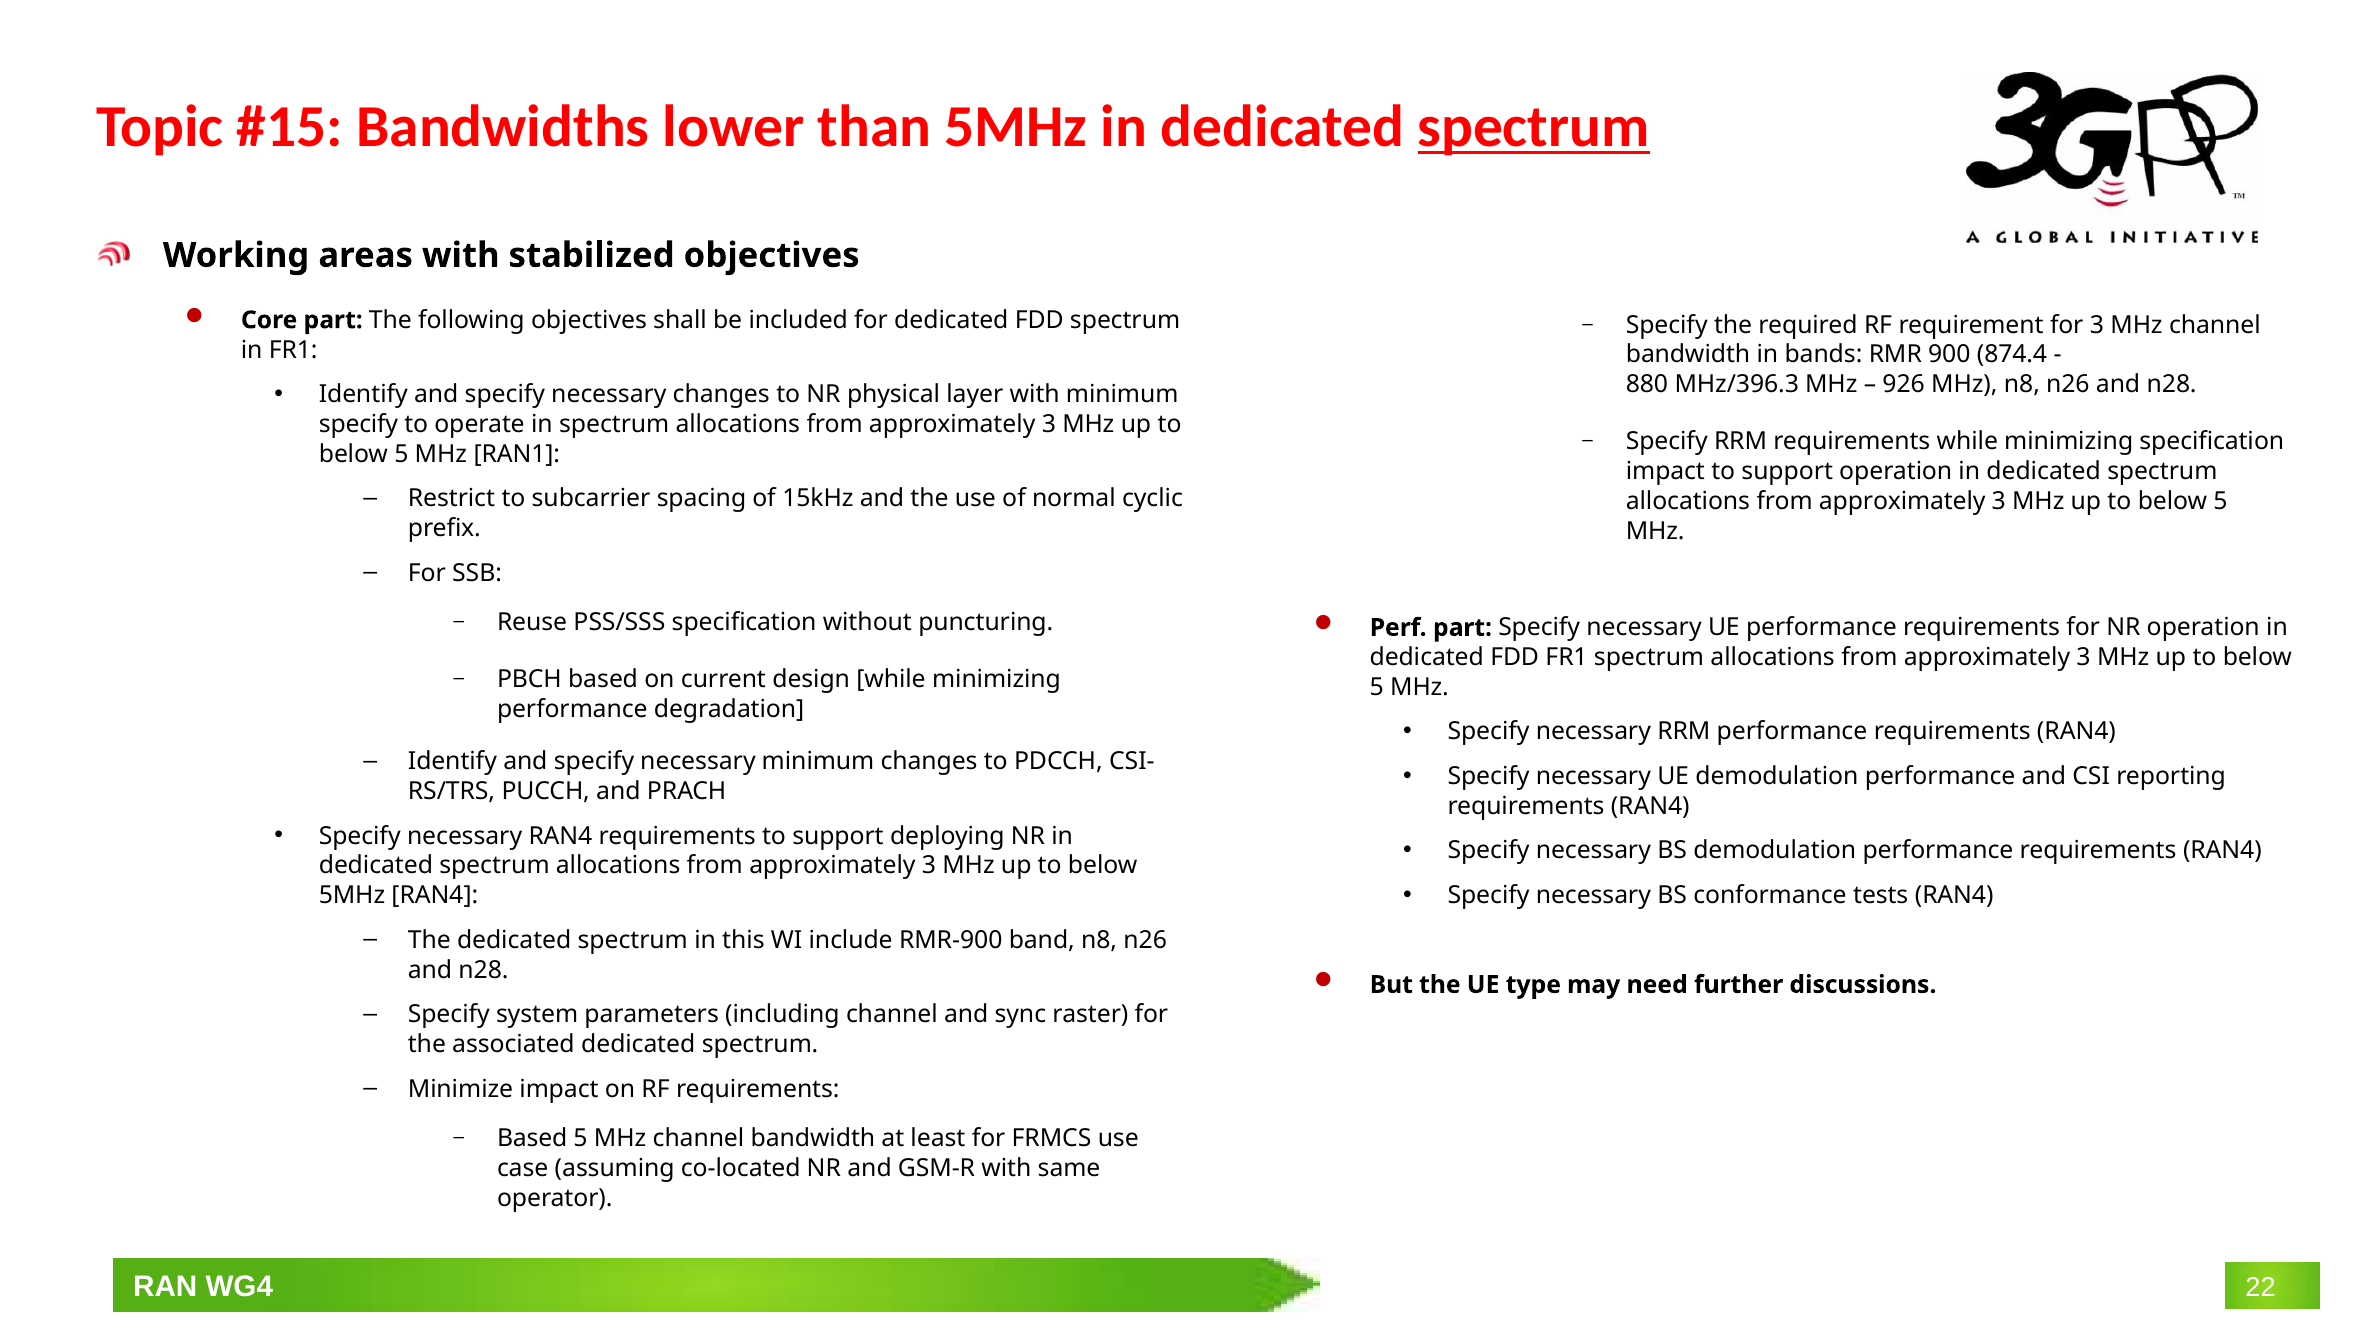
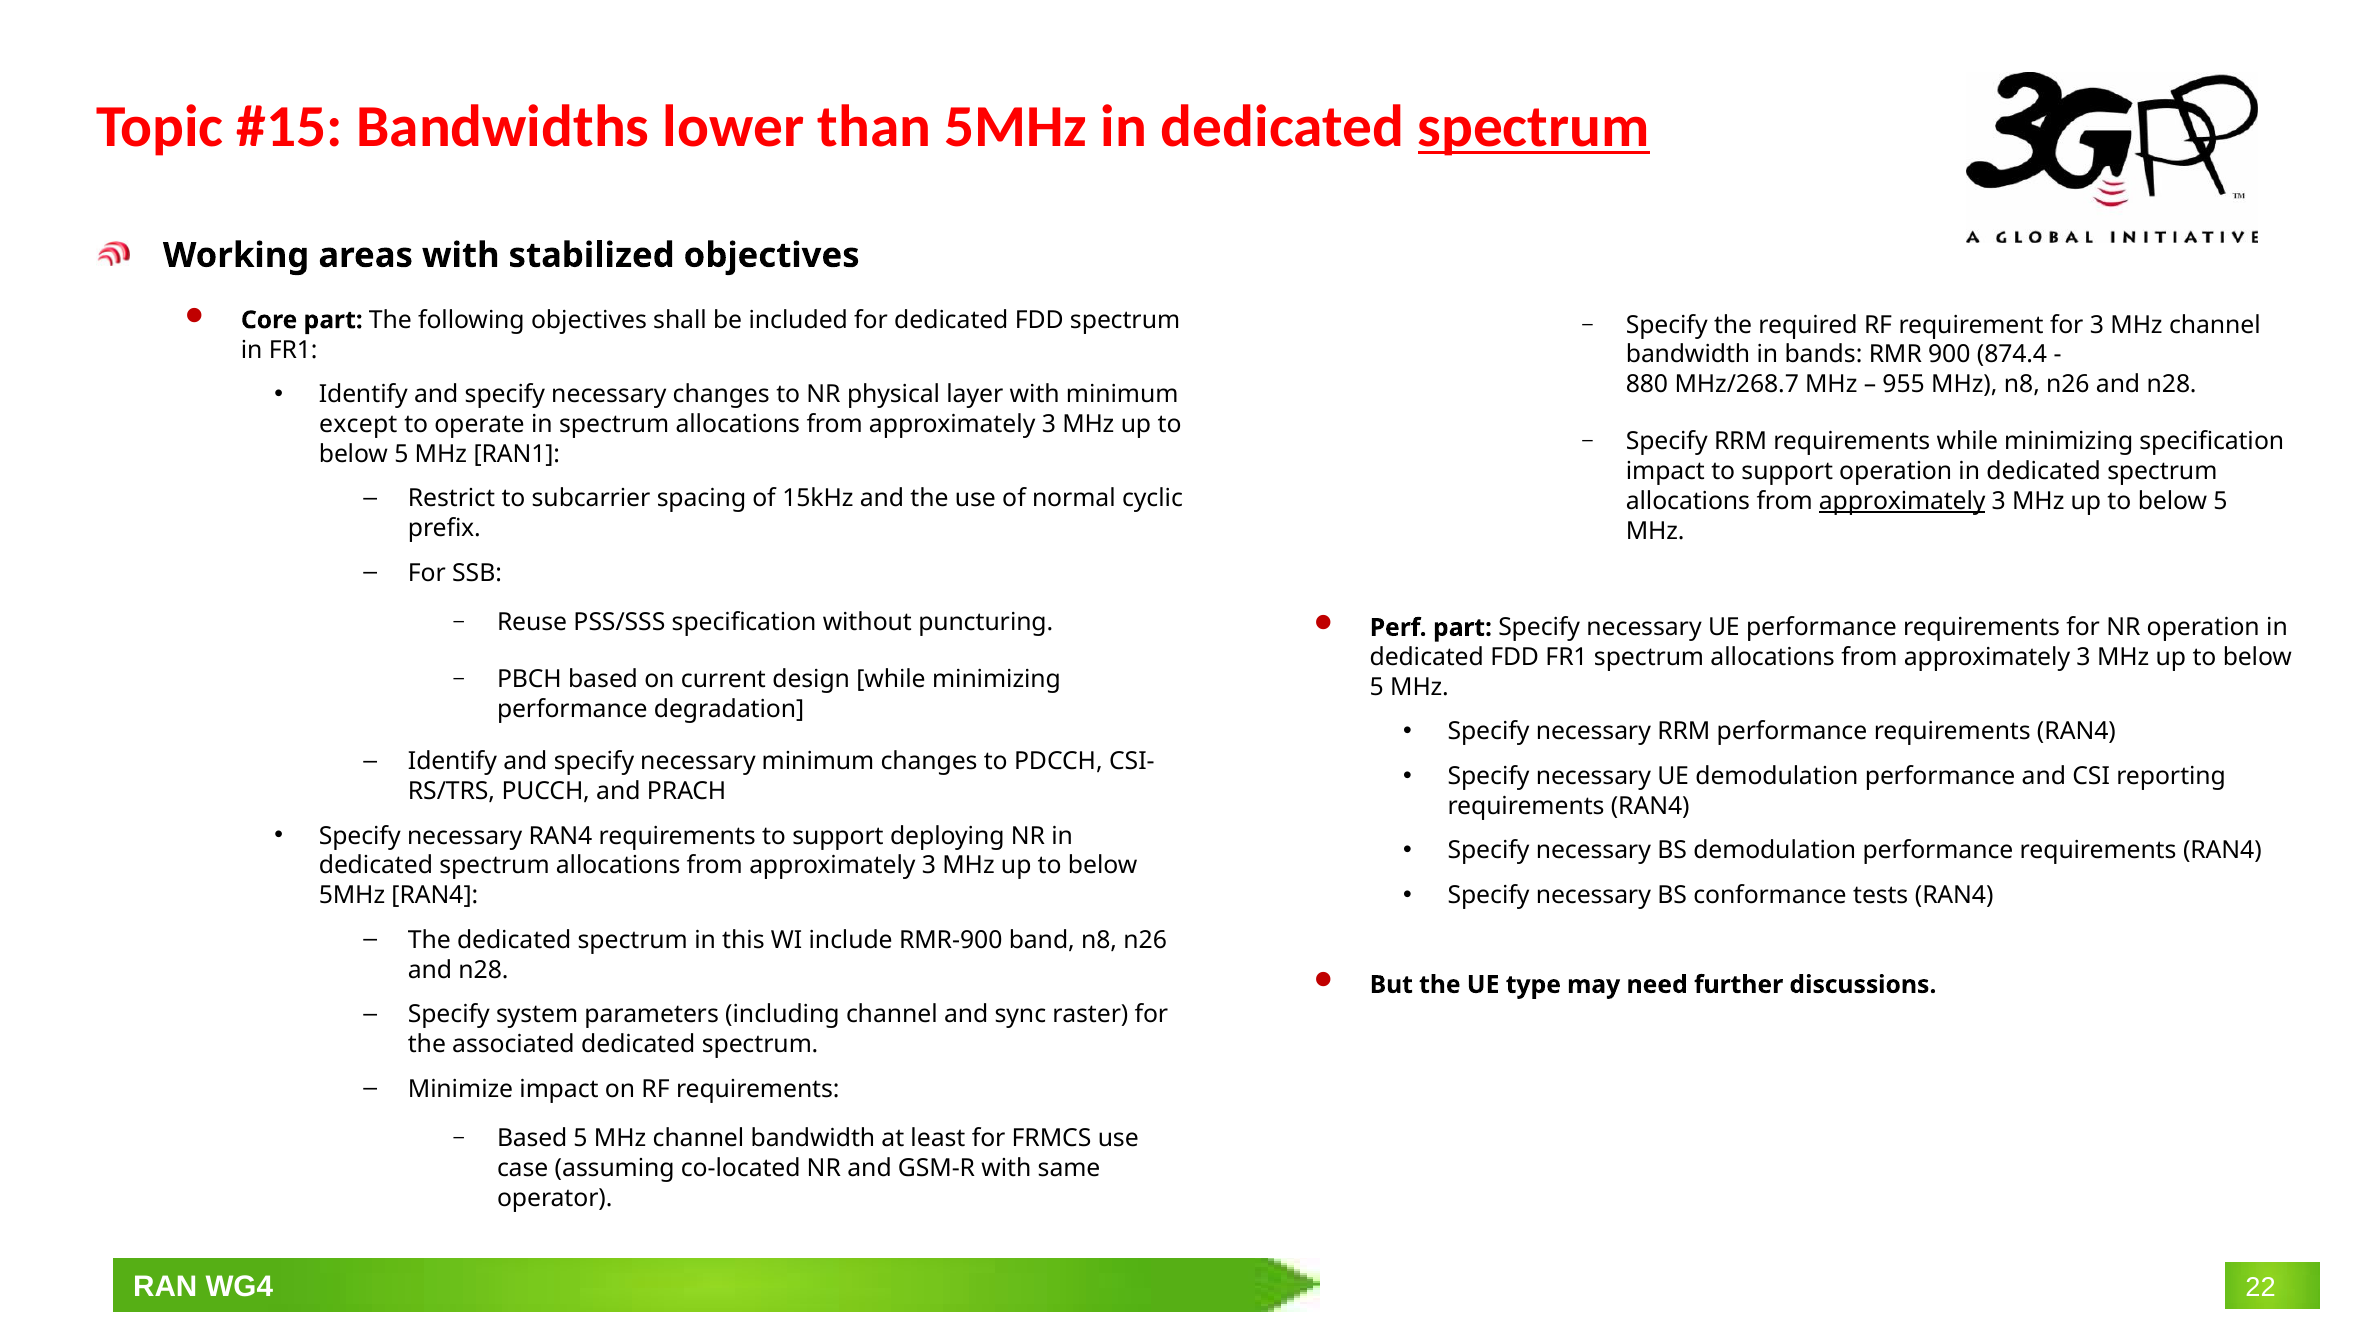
MHz/396.3: MHz/396.3 -> MHz/268.7
926: 926 -> 955
specify at (358, 424): specify -> except
approximately at (1902, 501) underline: none -> present
